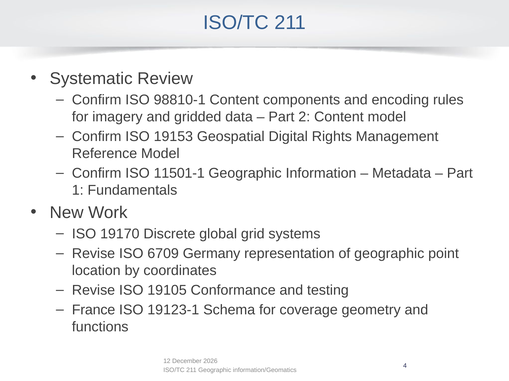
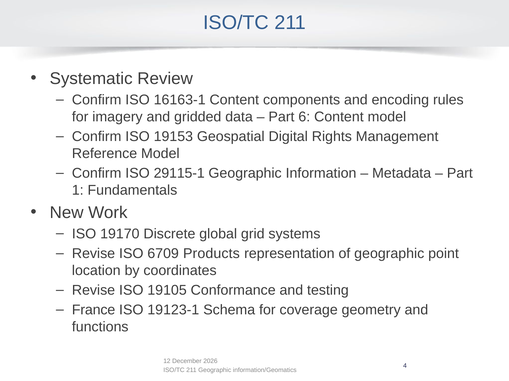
98810-1: 98810-1 -> 16163-1
2: 2 -> 6
11501-1: 11501-1 -> 29115-1
Germany: Germany -> Products
